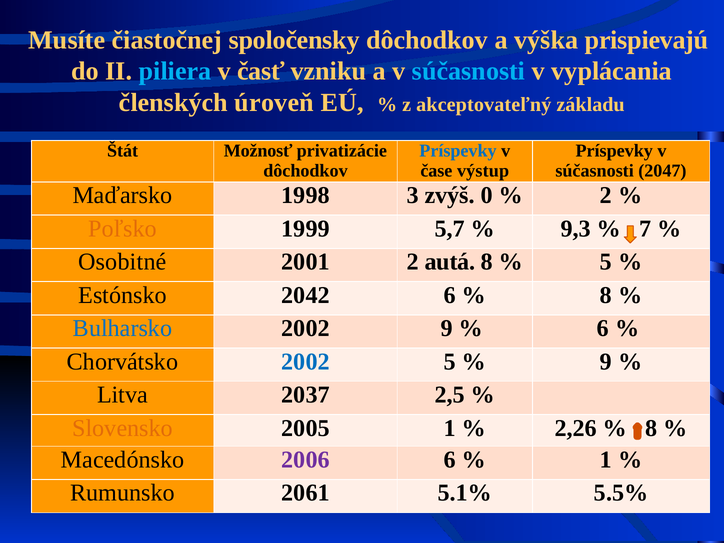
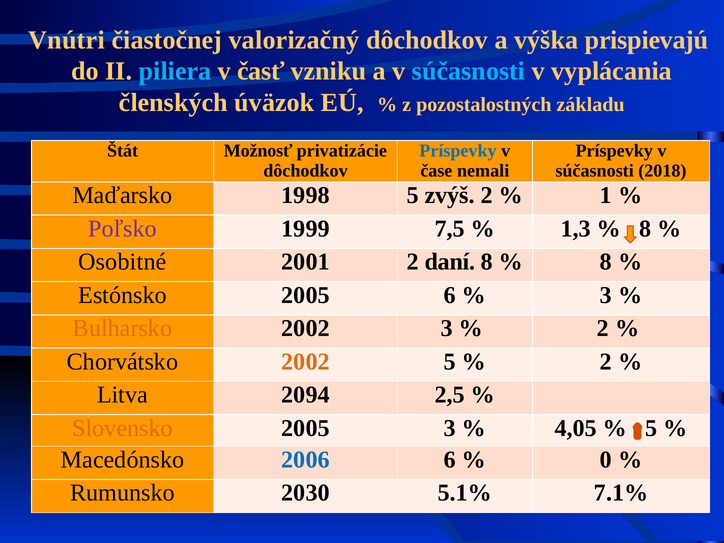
Musíte: Musíte -> Vnútri
spoločensky: spoločensky -> valorizačný
úroveň: úroveň -> úväzok
akceptovateľný: akceptovateľný -> pozostalostných
výstup: výstup -> nemali
2047: 2047 -> 2018
1998 3: 3 -> 5
zvýš 0: 0 -> 2
2 at (606, 195): 2 -> 1
Poľsko colour: orange -> purple
5,7: 5,7 -> 7,5
9,3: 9,3 -> 1,3
7 at (645, 229): 7 -> 8
autá: autá -> daní
5 at (606, 262): 5 -> 8
Estónsko 2042: 2042 -> 2005
8 at (606, 295): 8 -> 3
Bulharsko colour: blue -> orange
2002 9: 9 -> 3
6 at (603, 328): 6 -> 2
2002 at (306, 362) colour: blue -> orange
9 at (606, 362): 9 -> 2
2037: 2037 -> 2094
2005 1: 1 -> 3
2,26: 2,26 -> 4,05
8 at (651, 428): 8 -> 5
2006 colour: purple -> blue
1 at (606, 460): 1 -> 0
2061: 2061 -> 2030
5.5%: 5.5% -> 7.1%
